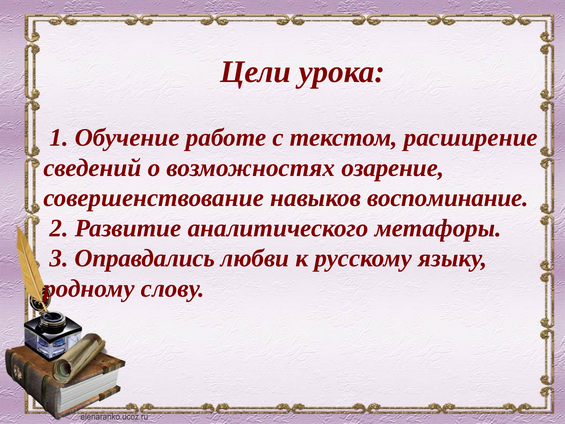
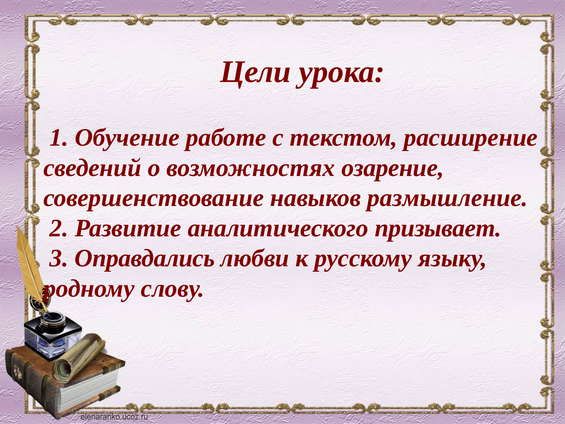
воспоминание: воспоминание -> размышление
метафоры: метафоры -> призывает
